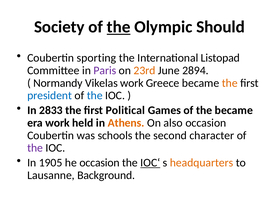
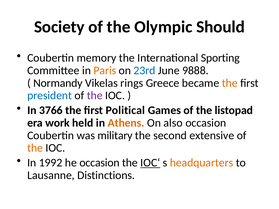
the at (119, 27) underline: present -> none
sporting: sporting -> memory
Listopad: Listopad -> Sporting
Paris colour: purple -> orange
23rd colour: orange -> blue
2894: 2894 -> 9888
Vikelas work: work -> rings
the at (95, 96) colour: blue -> purple
2833: 2833 -> 3766
the became: became -> listopad
schools: schools -> military
character: character -> extensive
the at (35, 148) colour: purple -> orange
1905: 1905 -> 1992
Background: Background -> Distinctions
